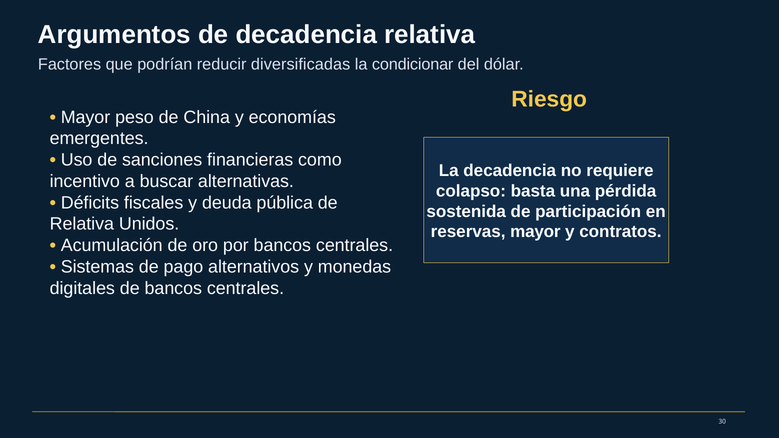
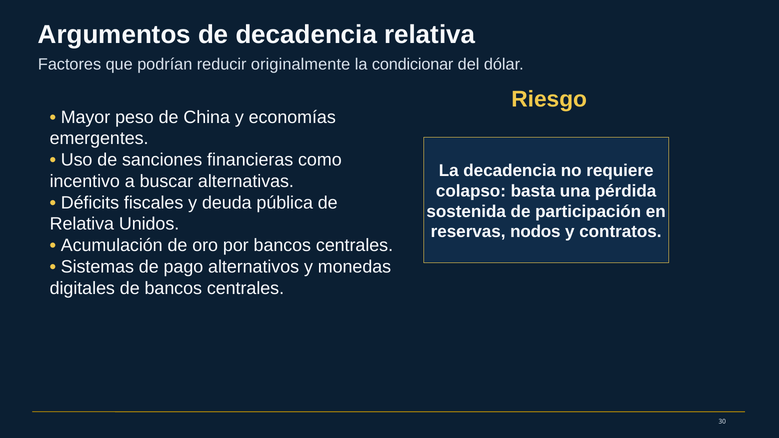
diversificadas: diversificadas -> originalmente
reservas mayor: mayor -> nodos
